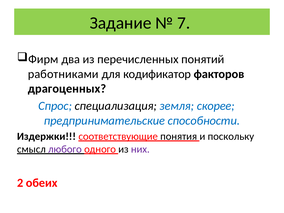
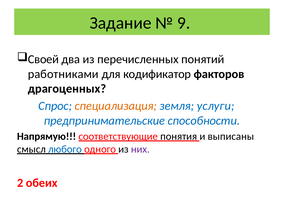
7: 7 -> 9
Фирм: Фирм -> Своей
специализация colour: black -> orange
скорее: скорее -> услуги
Издержки: Издержки -> Напрямую
поскольку: поскольку -> выписаны
любого colour: purple -> blue
